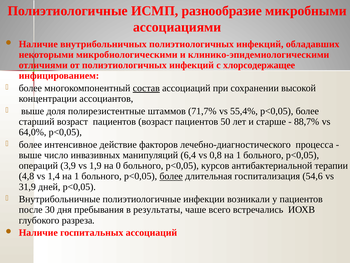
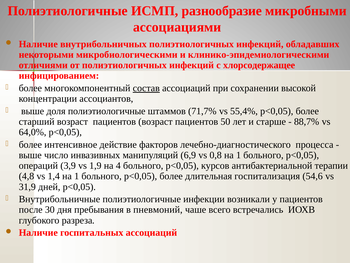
доля полирезистентные: полирезистентные -> полиэтиологичные
6,4: 6,4 -> 6,9
0: 0 -> 4
более at (171, 176) underline: present -> none
результаты: результаты -> пневмоний
